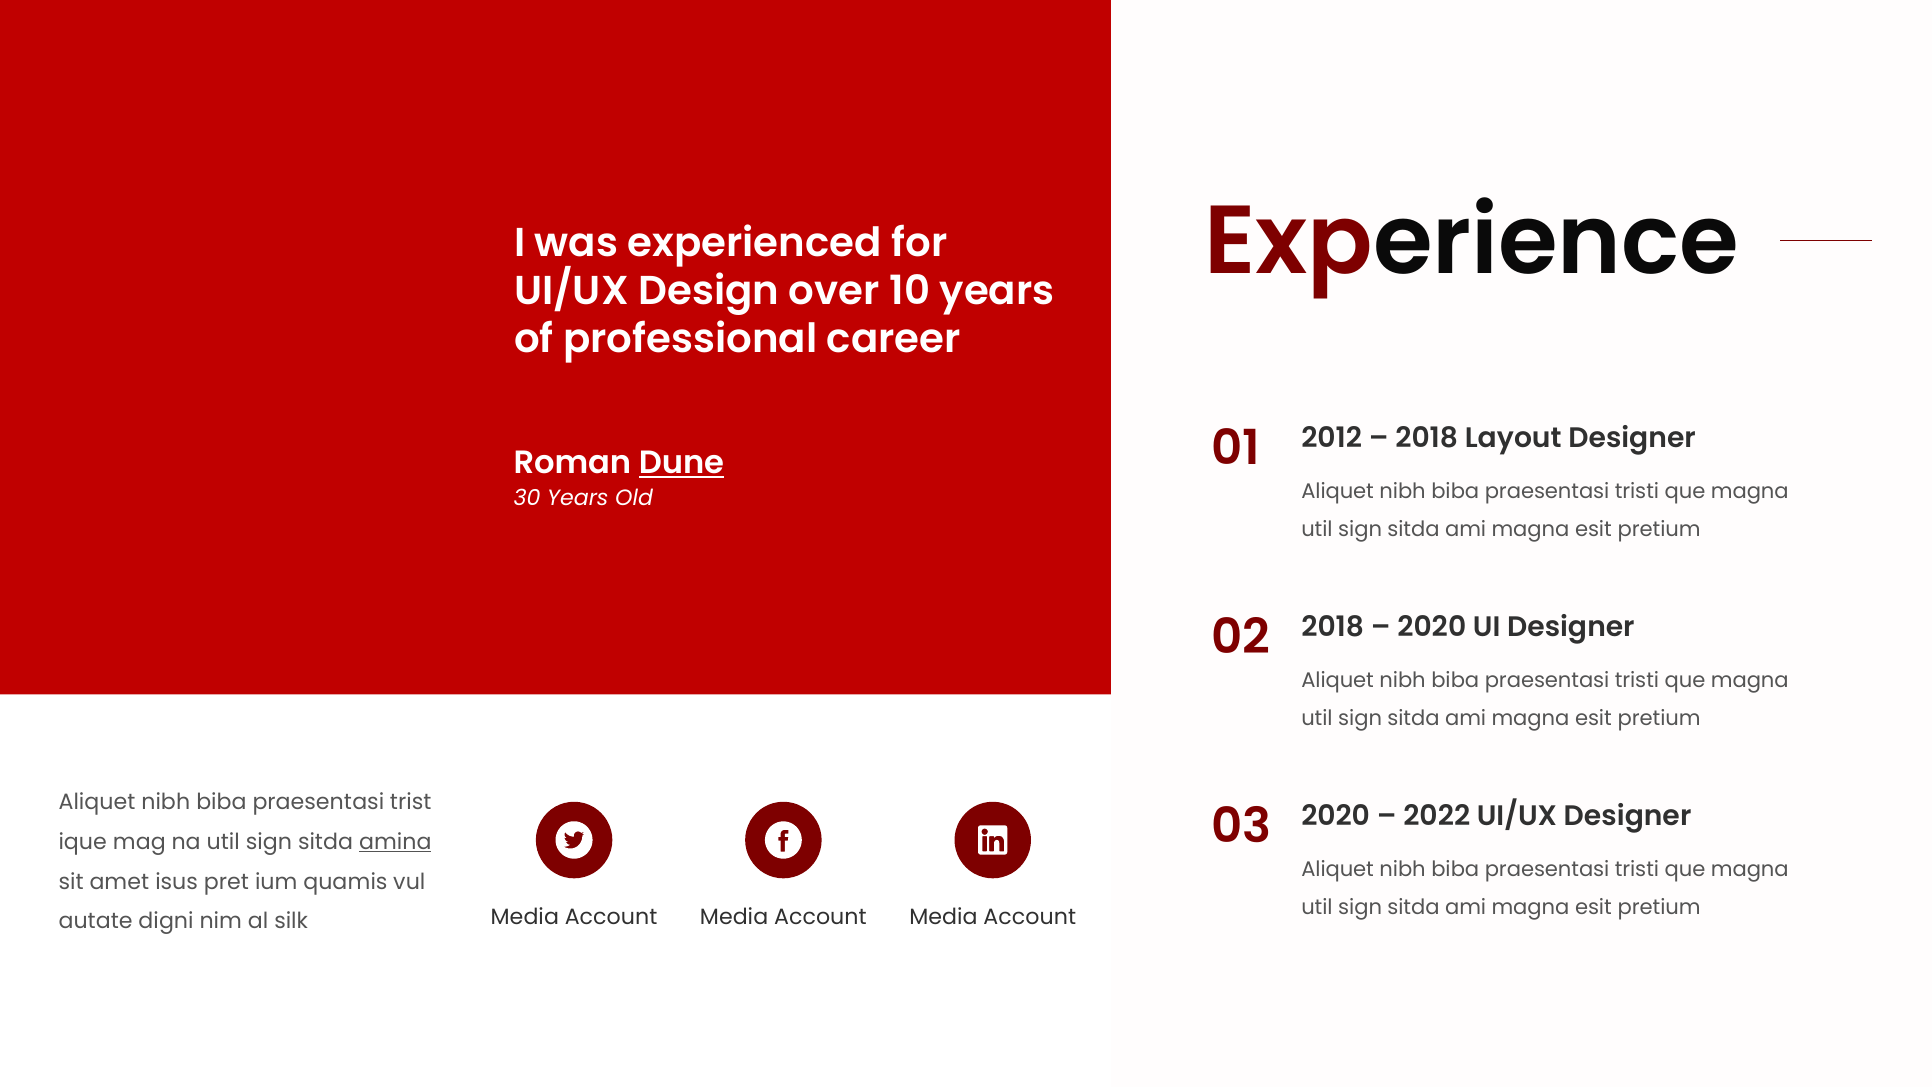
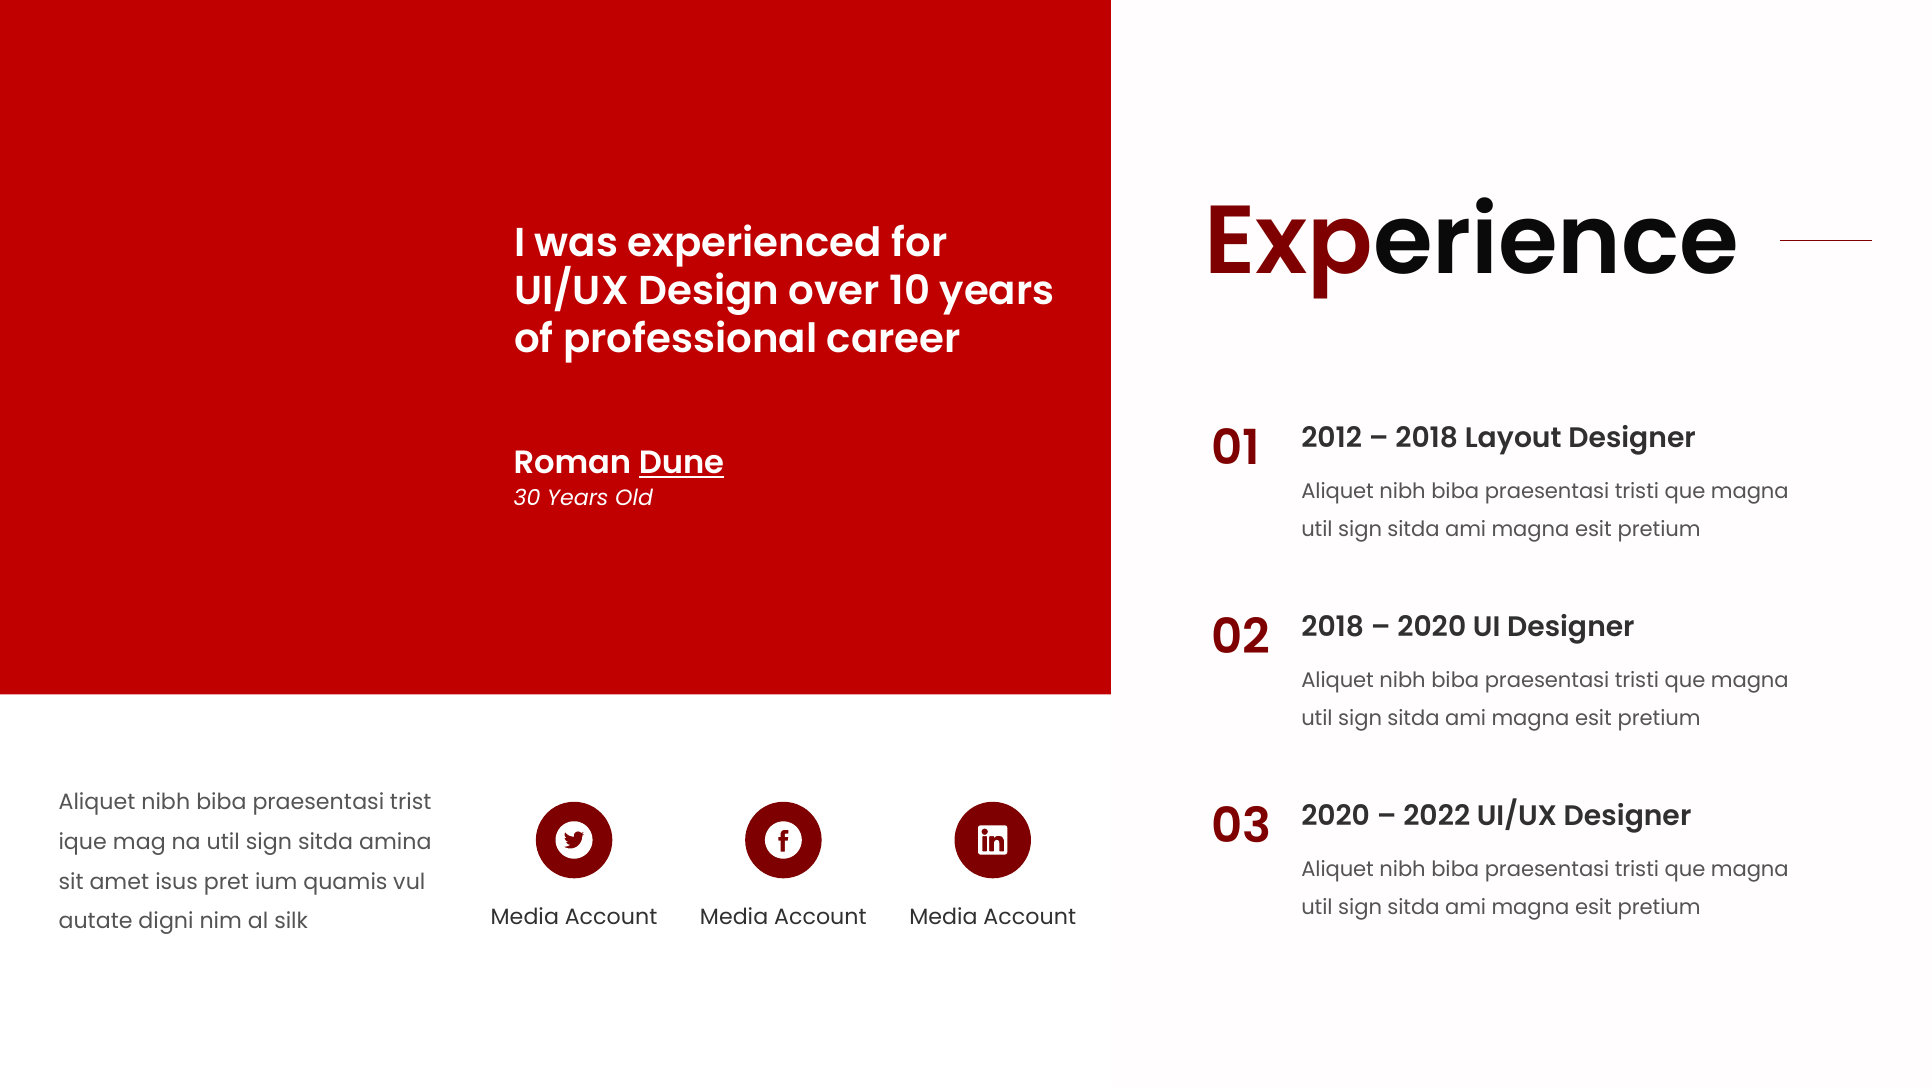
amina underline: present -> none
